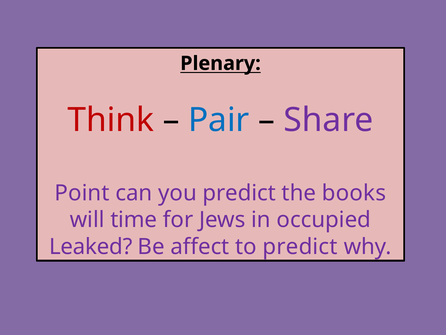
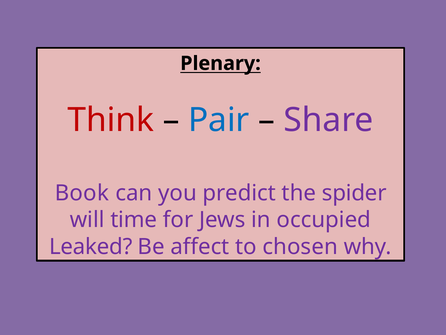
Point: Point -> Book
books: books -> spider
to predict: predict -> chosen
